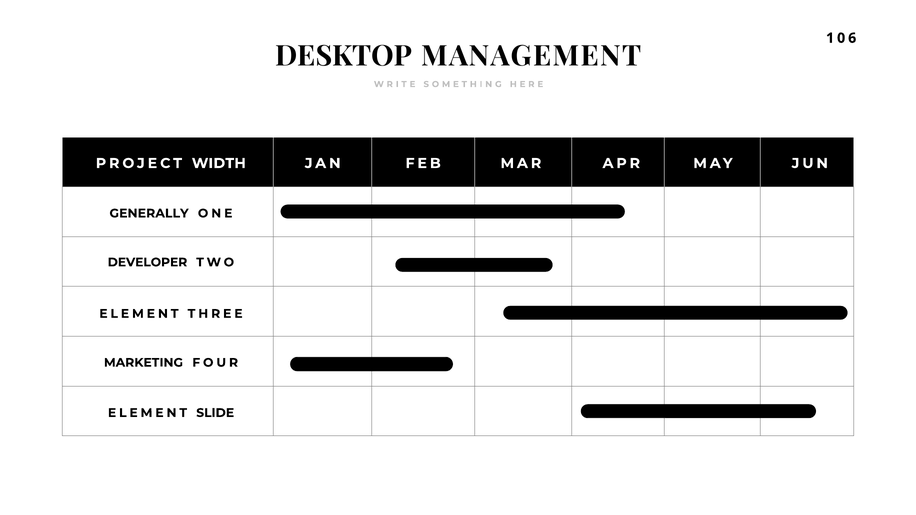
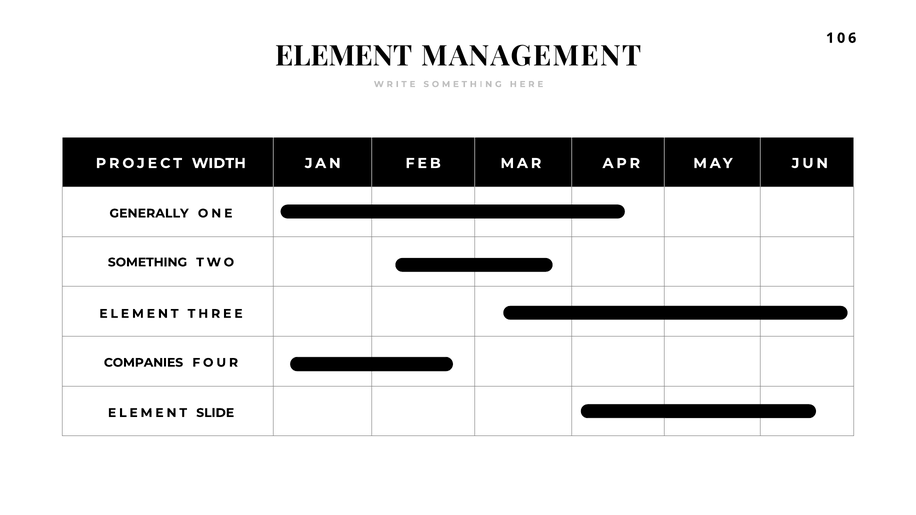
DESKTOP at (344, 56): DESKTOP -> ELEMENT
DEVELOPER: DEVELOPER -> SOMETHING
MARKETING: MARKETING -> COMPANIES
